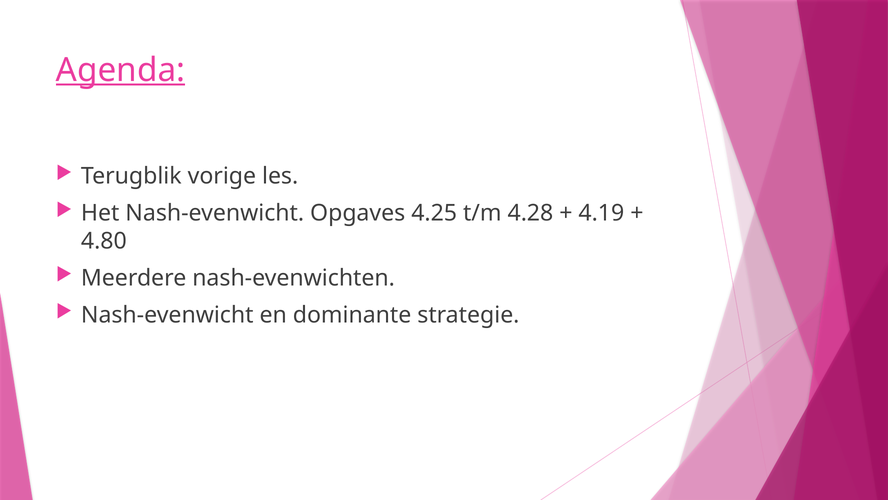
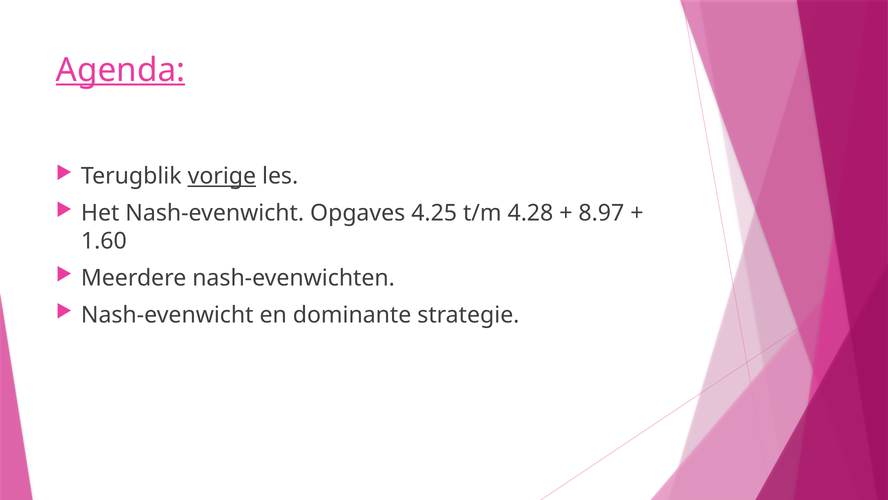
vorige underline: none -> present
4.19: 4.19 -> 8.97
4.80: 4.80 -> 1.60
